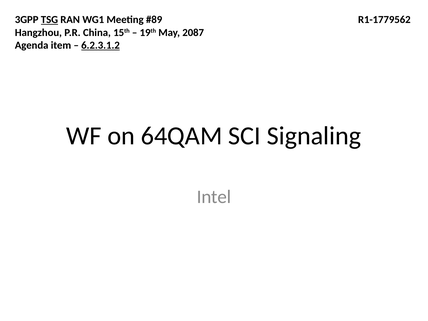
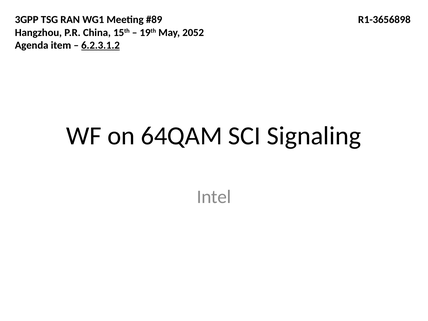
TSG underline: present -> none
R1-1779562: R1-1779562 -> R1-3656898
2087: 2087 -> 2052
